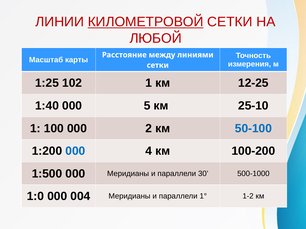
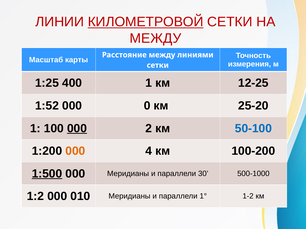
ЛЮБОЙ at (156, 39): ЛЮБОЙ -> МЕЖДУ
102: 102 -> 400
1:40: 1:40 -> 1:52
5: 5 -> 0
25-10: 25-10 -> 25-20
000 at (77, 129) underline: none -> present
000 at (75, 151) colour: blue -> orange
1:500 underline: none -> present
1:0: 1:0 -> 1:2
004: 004 -> 010
